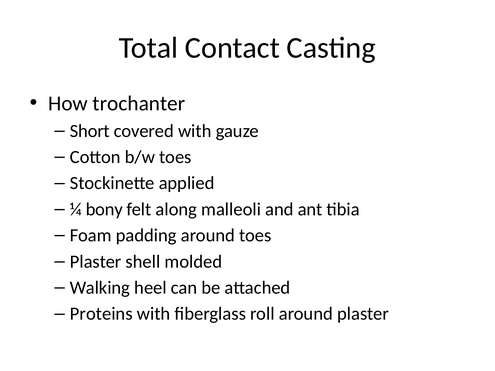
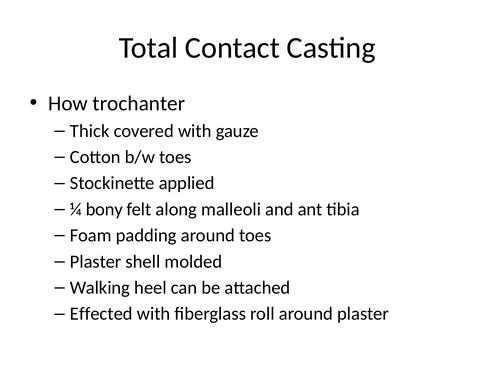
Short: Short -> Thick
Proteins: Proteins -> Effected
